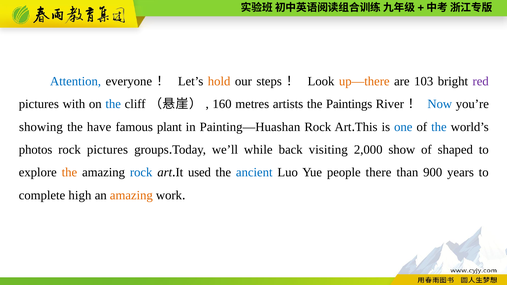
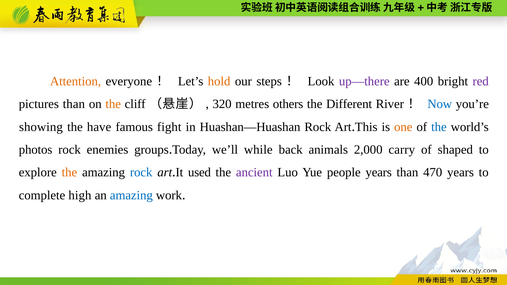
Attention colour: blue -> orange
up—there colour: orange -> purple
103: 103 -> 400
pictures with: with -> than
the at (113, 104) colour: blue -> orange
160: 160 -> 320
artists: artists -> others
Paintings: Paintings -> Different
plant: plant -> fight
Painting—Huashan: Painting—Huashan -> Huashan—Huashan
one colour: blue -> orange
rock pictures: pictures -> enemies
visiting: visiting -> animals
show: show -> carry
ancient colour: blue -> purple
people there: there -> years
900: 900 -> 470
amazing at (131, 195) colour: orange -> blue
